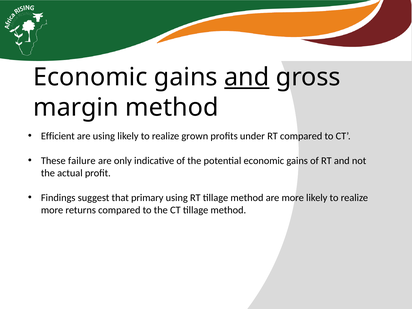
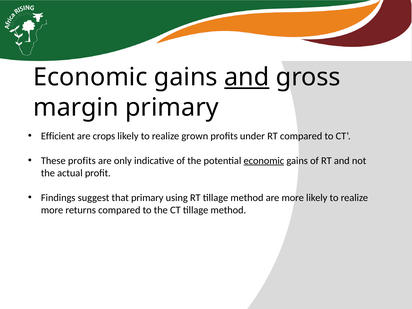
margin method: method -> primary
are using: using -> crops
These failure: failure -> profits
economic at (264, 161) underline: none -> present
